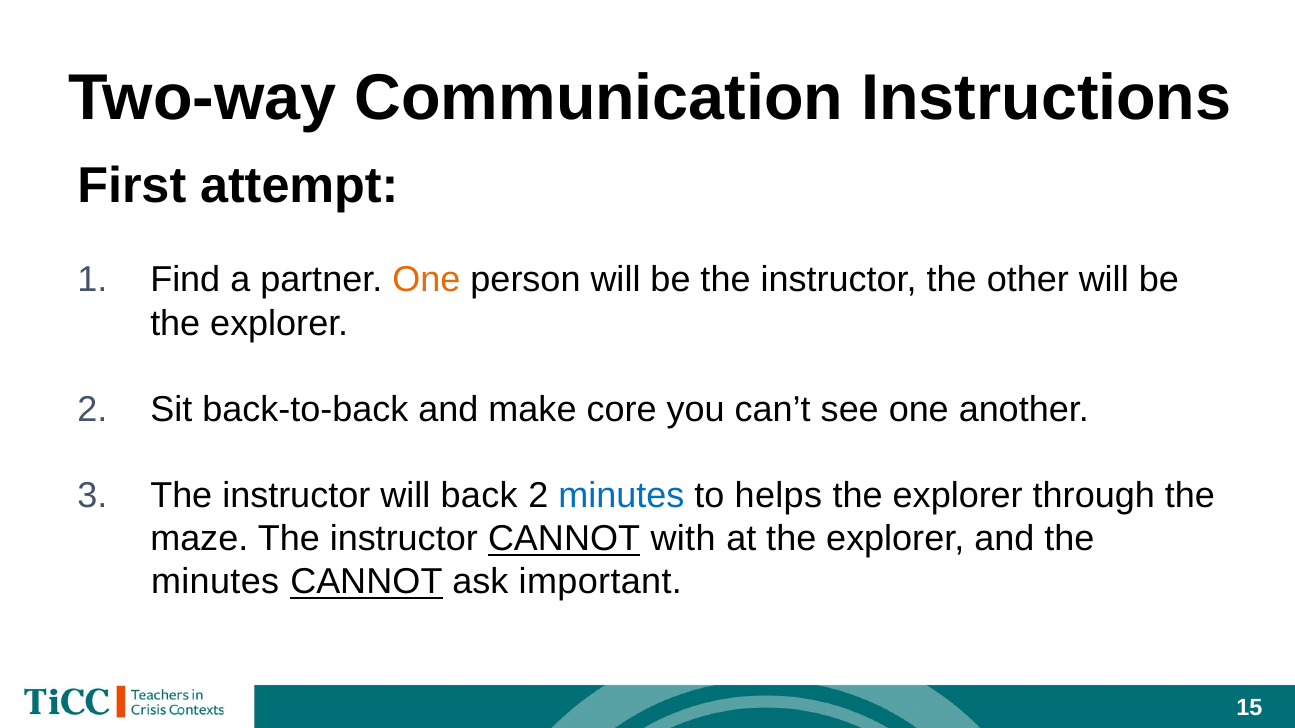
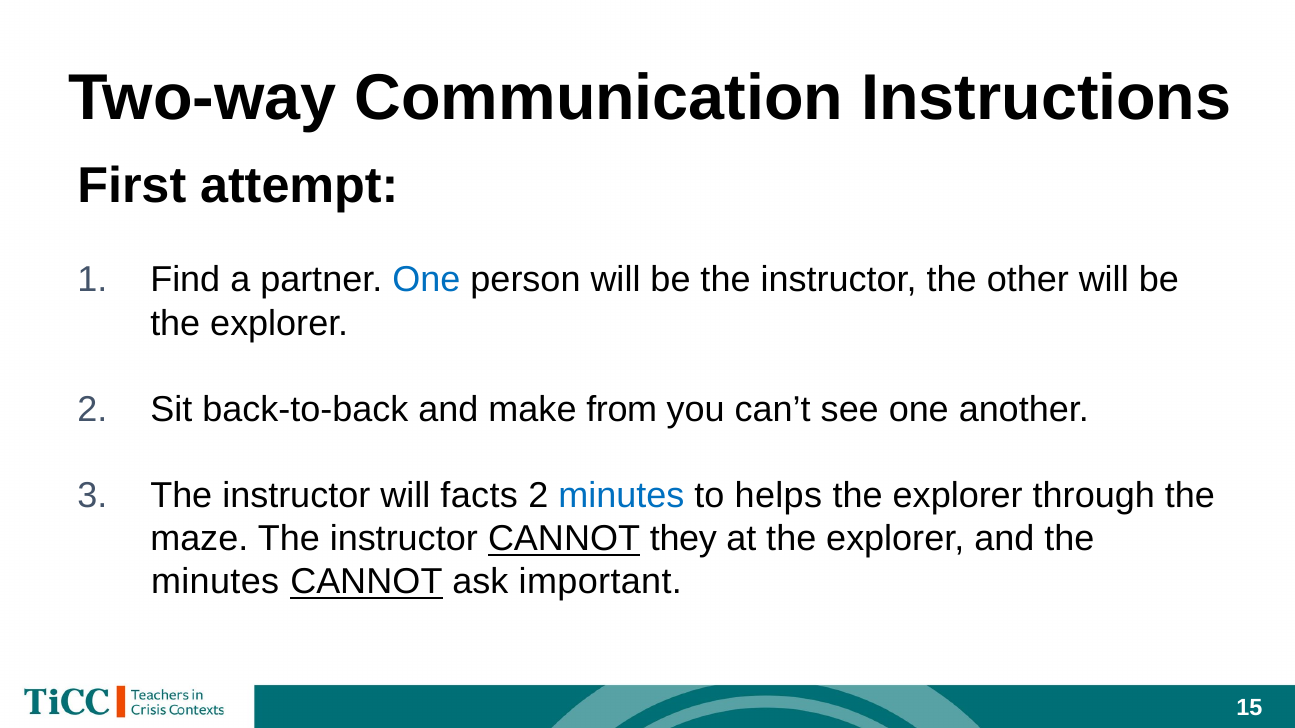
One at (426, 280) colour: orange -> blue
core: core -> from
back: back -> facts
with: with -> they
